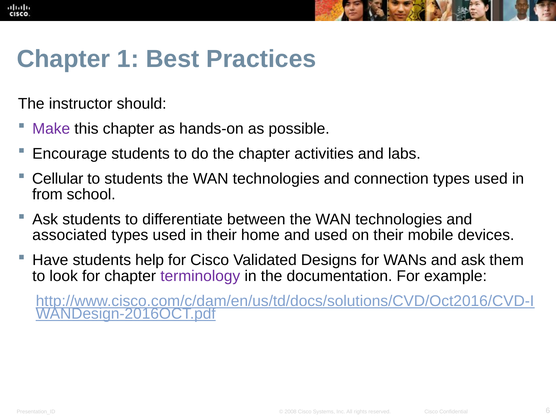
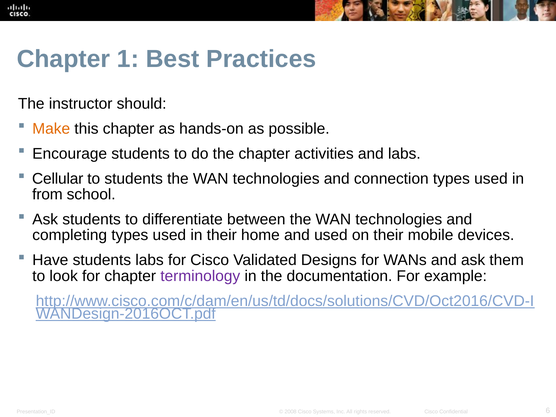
Make colour: purple -> orange
associated: associated -> completing
students help: help -> labs
